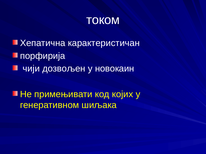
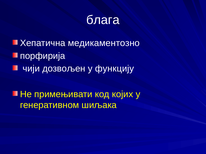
током: током -> блага
карактеристичан: карактеристичан -> медикаментозно
новокаин: новокаин -> функцију
